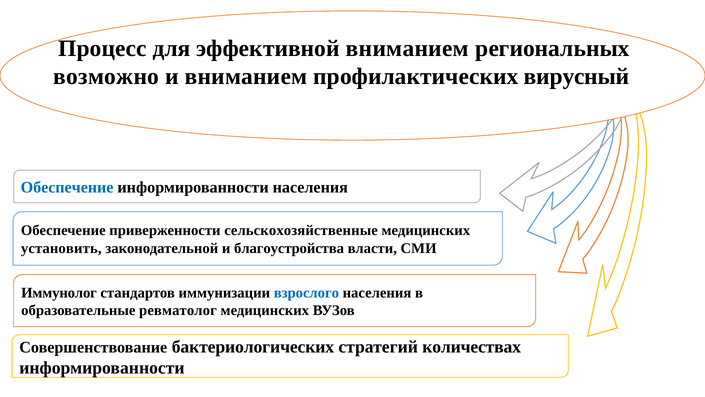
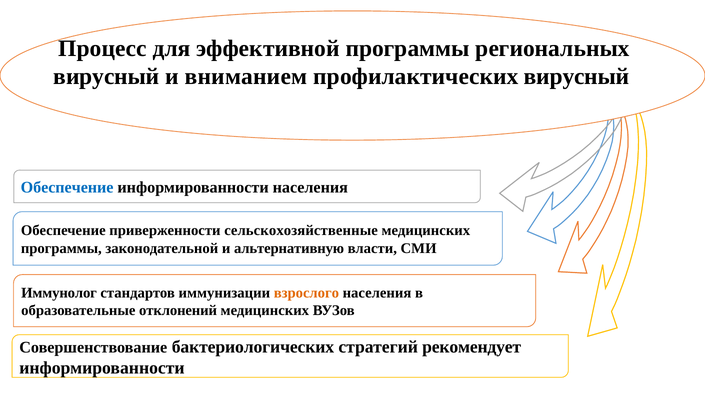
эффективной вниманием: вниманием -> программы
возможно at (106, 77): возможно -> вирусный
установить at (61, 248): установить -> программы
благоустройства: благоустройства -> альтернативную
взрослого colour: blue -> orange
ревматолог: ревматолог -> отклонений
количествах: количествах -> рекомендует
